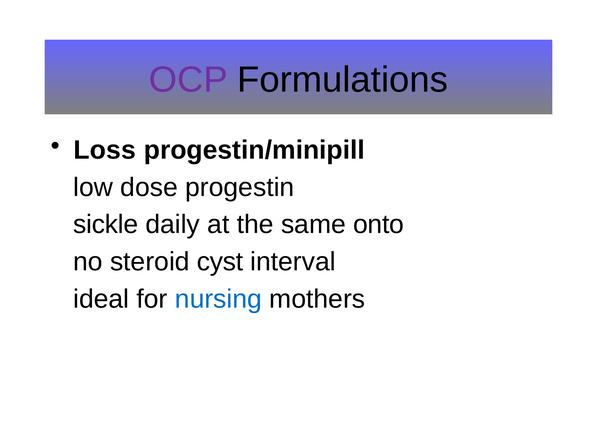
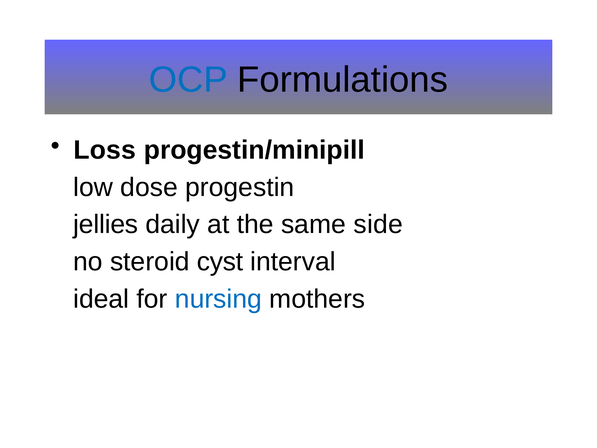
OCP colour: purple -> blue
sickle: sickle -> jellies
onto: onto -> side
